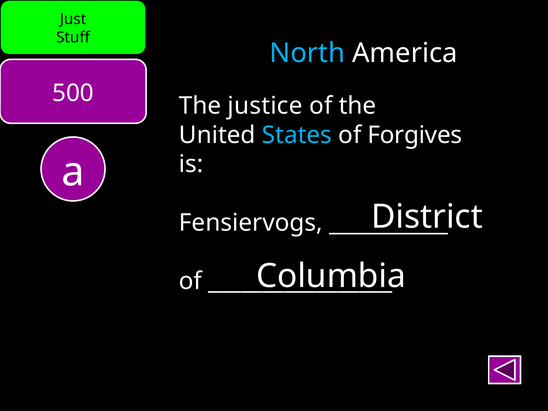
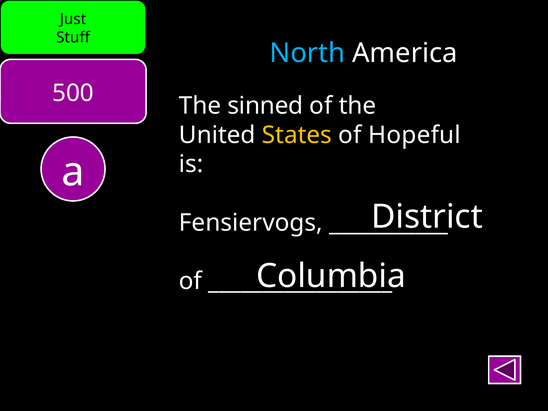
justice: justice -> sinned
States colour: light blue -> yellow
Forgives: Forgives -> Hopeful
